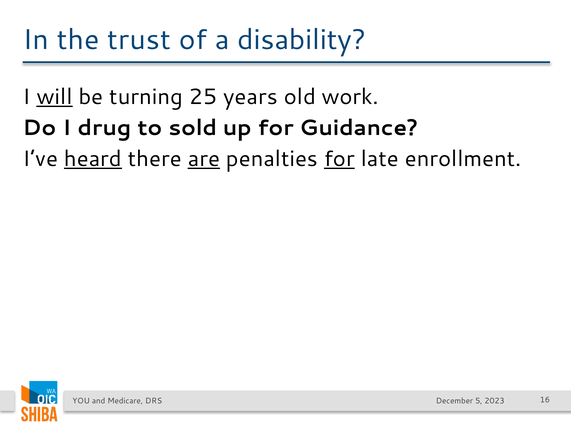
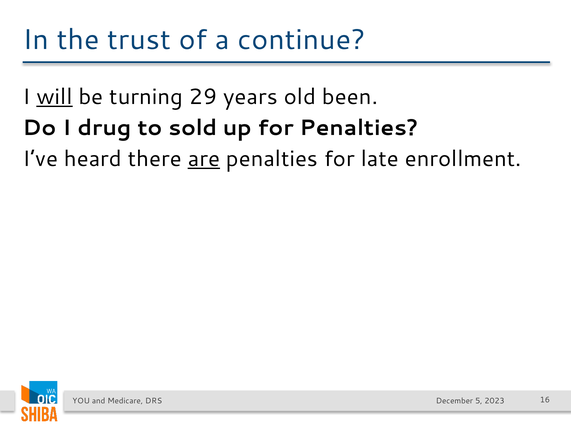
disability: disability -> continue
25: 25 -> 29
work: work -> been
for Guidance: Guidance -> Penalties
heard underline: present -> none
for at (339, 159) underline: present -> none
